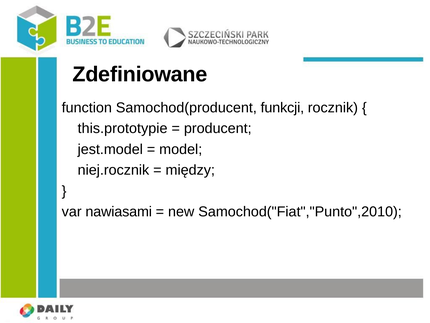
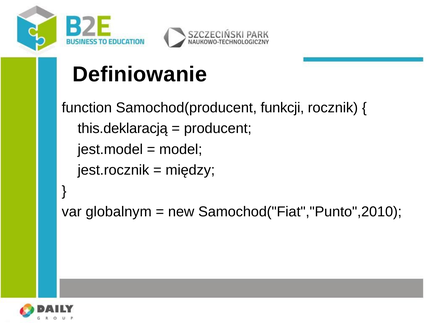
Zdefiniowane: Zdefiniowane -> Definiowanie
this.prototypie: this.prototypie -> this.deklaracją
niej.rocznik: niej.rocznik -> jest.rocznik
nawiasami: nawiasami -> globalnym
